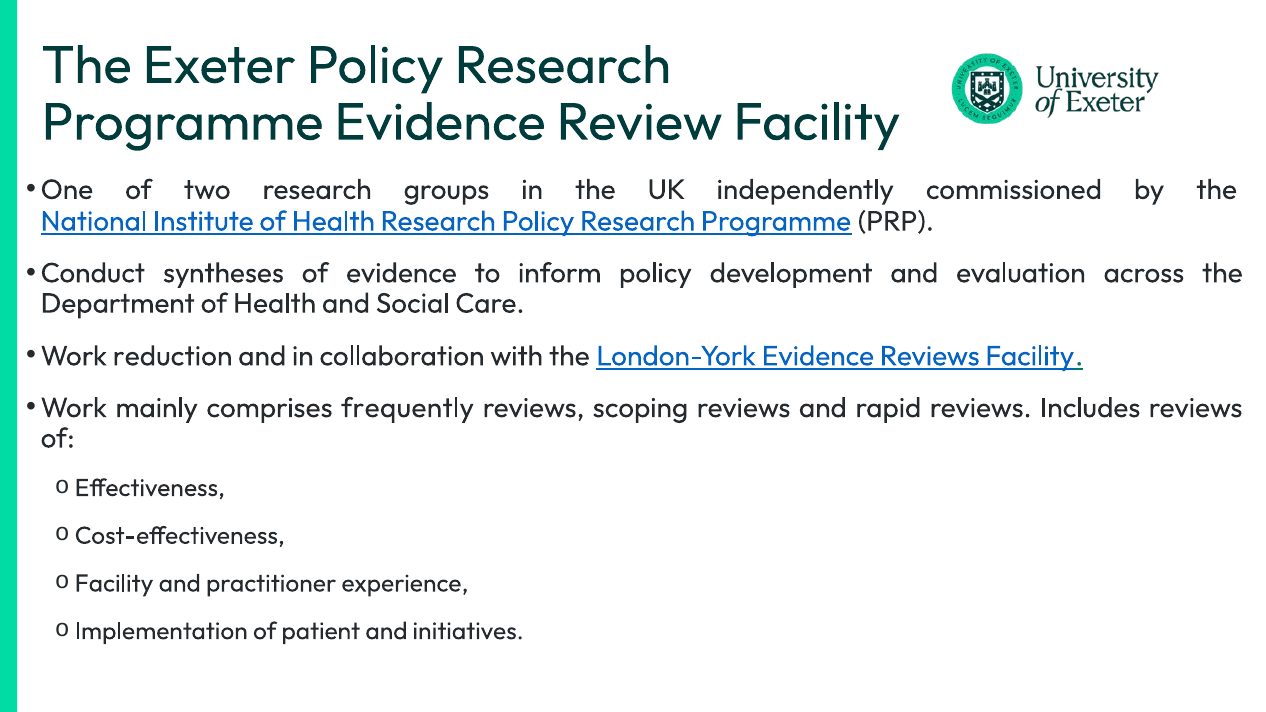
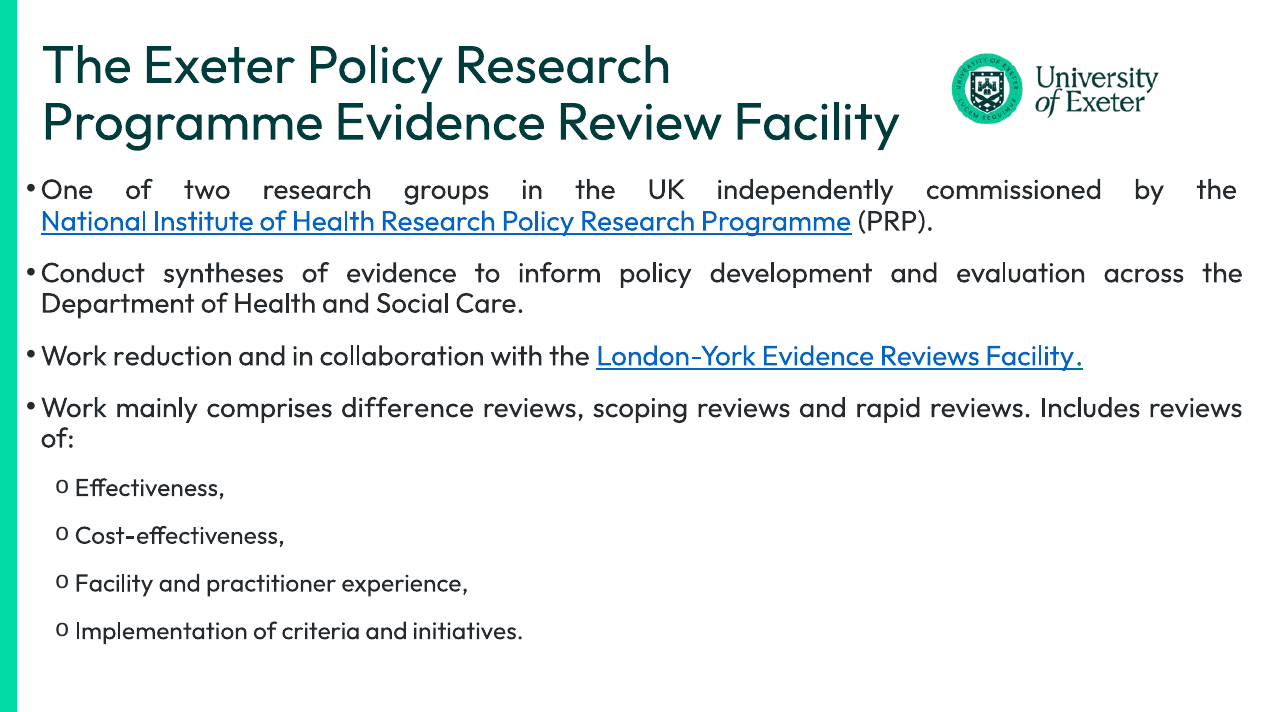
frequently: frequently -> difference
patient: patient -> criteria
